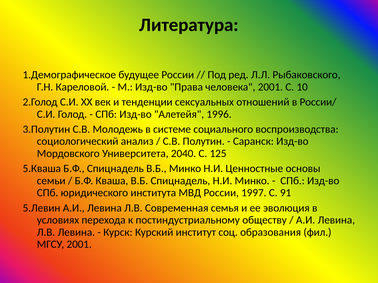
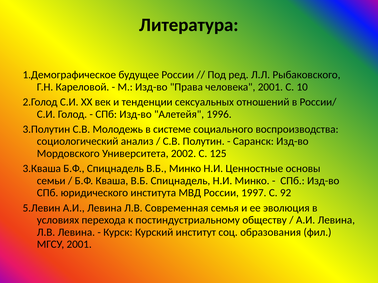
2040: 2040 -> 2002
5.Кваша: 5.Кваша -> 3.Кваша
91: 91 -> 92
